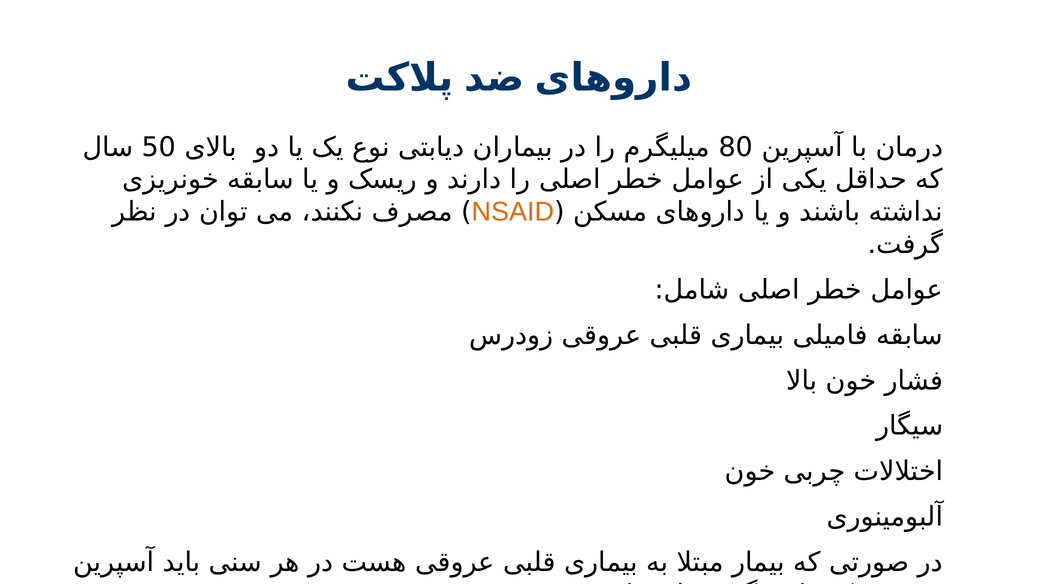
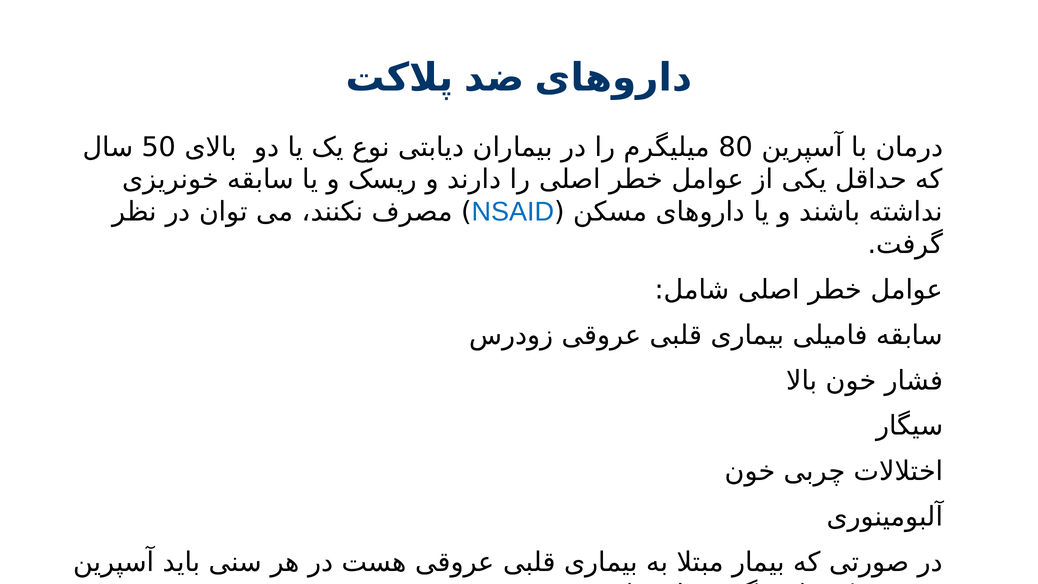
NSAID colour: orange -> blue
